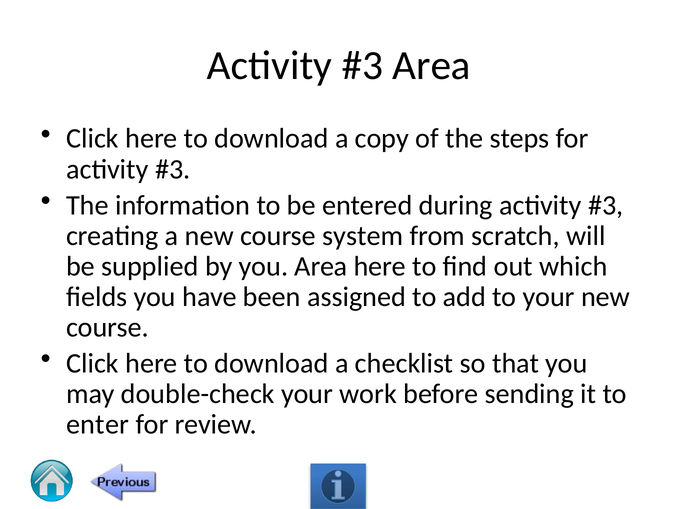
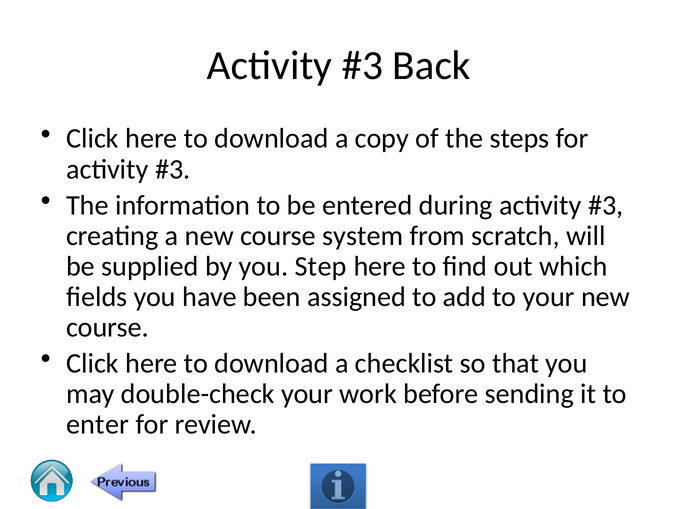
Area at (432, 66): Area -> Back
you Area: Area -> Step
